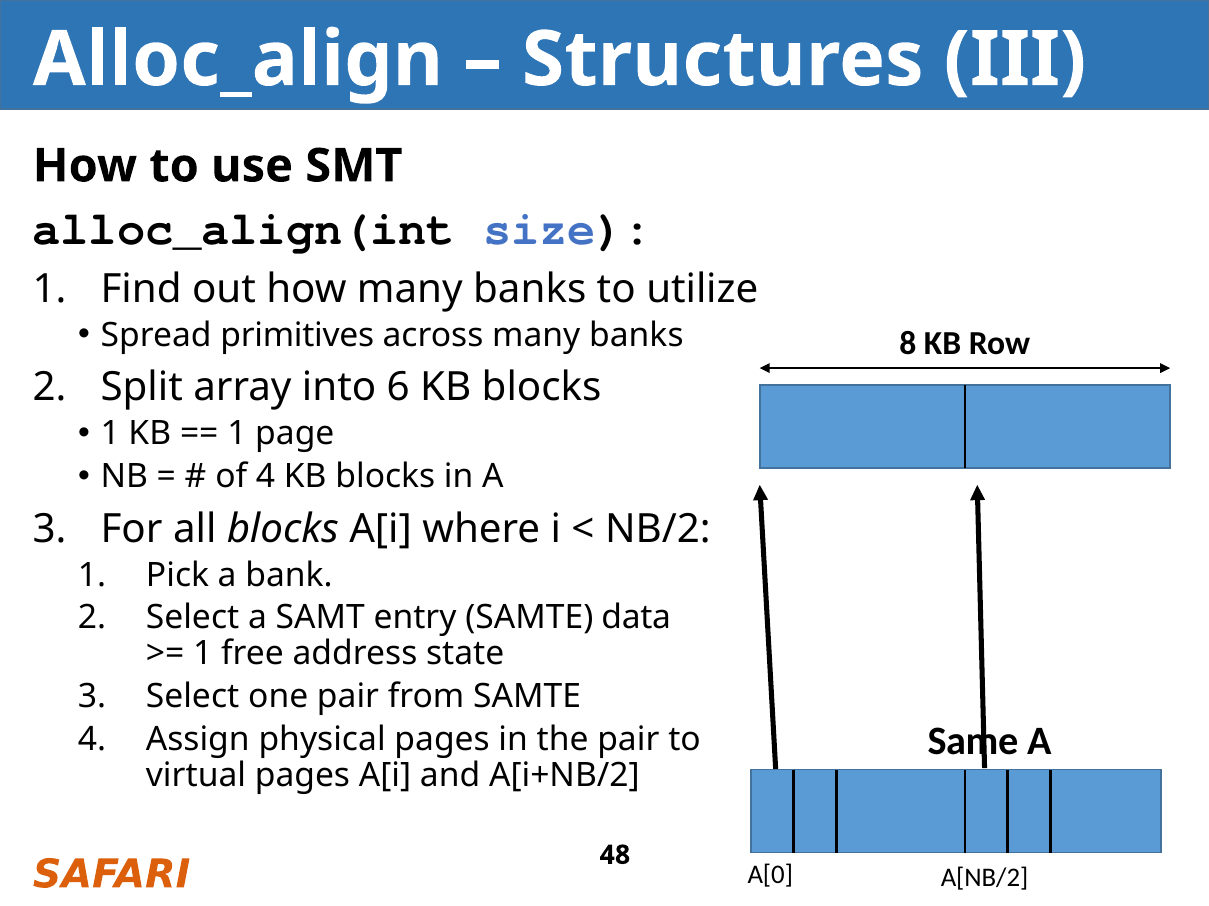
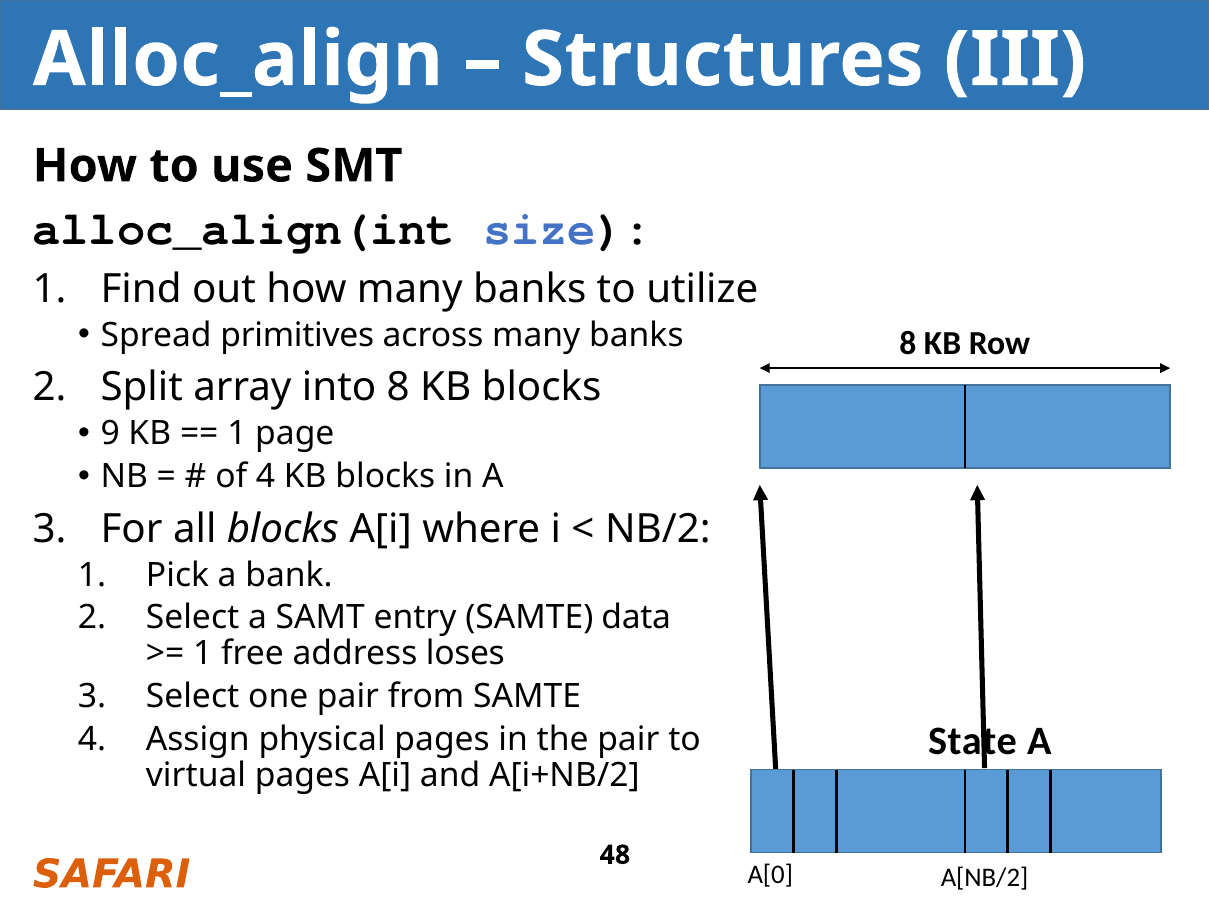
into 6: 6 -> 8
1 at (110, 434): 1 -> 9
state: state -> loses
Same: Same -> State
